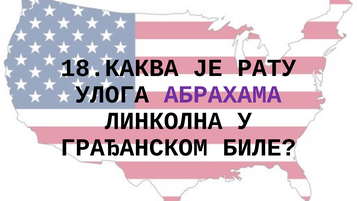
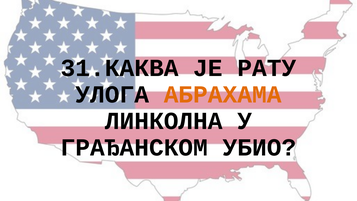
18.КАКВА: 18.КАКВА -> 31.КАКВА
АБРАХАМА colour: purple -> orange
БИЛЕ: БИЛЕ -> УБИО
